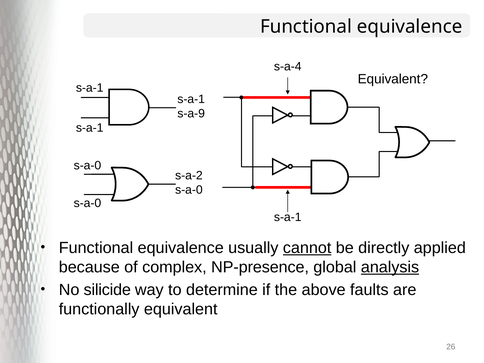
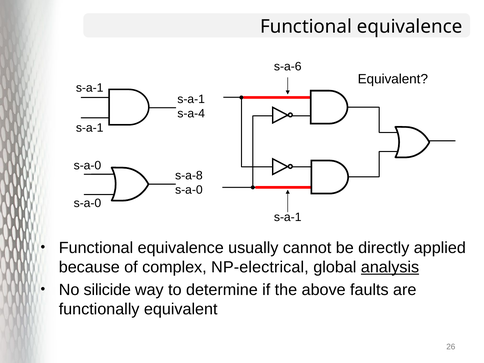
s-a-4: s-a-4 -> s-a-6
s-a-9: s-a-9 -> s-a-4
s-a-2: s-a-2 -> s-a-8
cannot underline: present -> none
NP-presence: NP-presence -> NP-electrical
